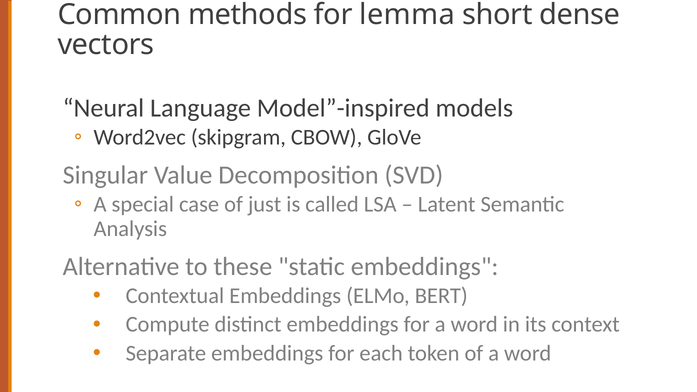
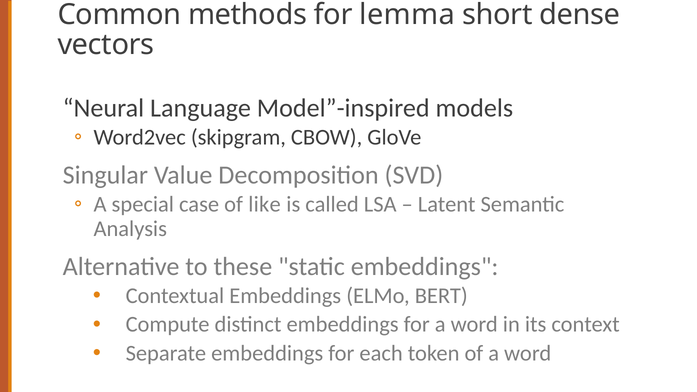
just: just -> like
